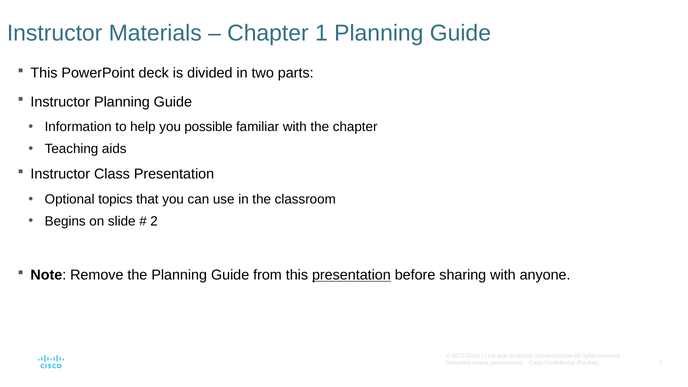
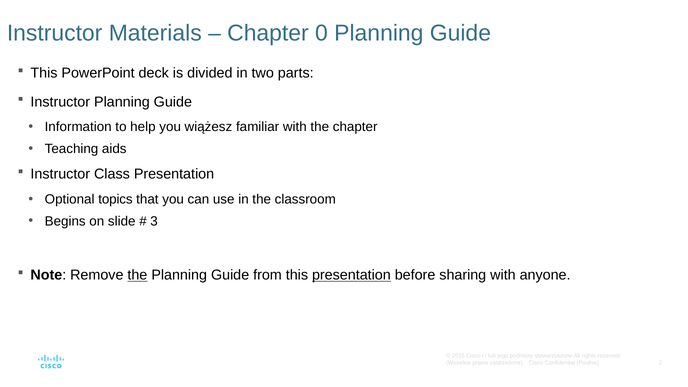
1: 1 -> 0
possible: possible -> wiążesz
2 at (154, 221): 2 -> 3
the at (137, 275) underline: none -> present
